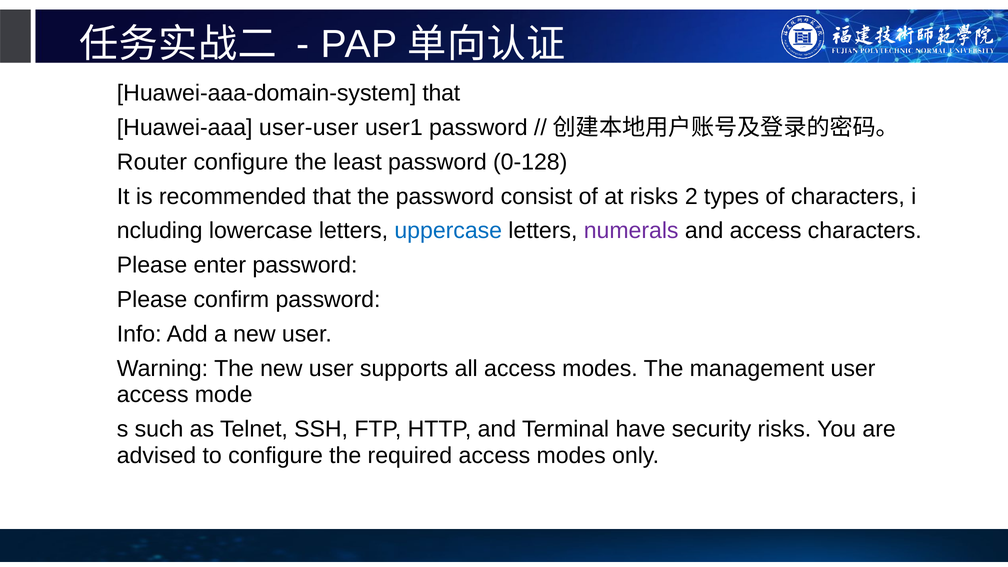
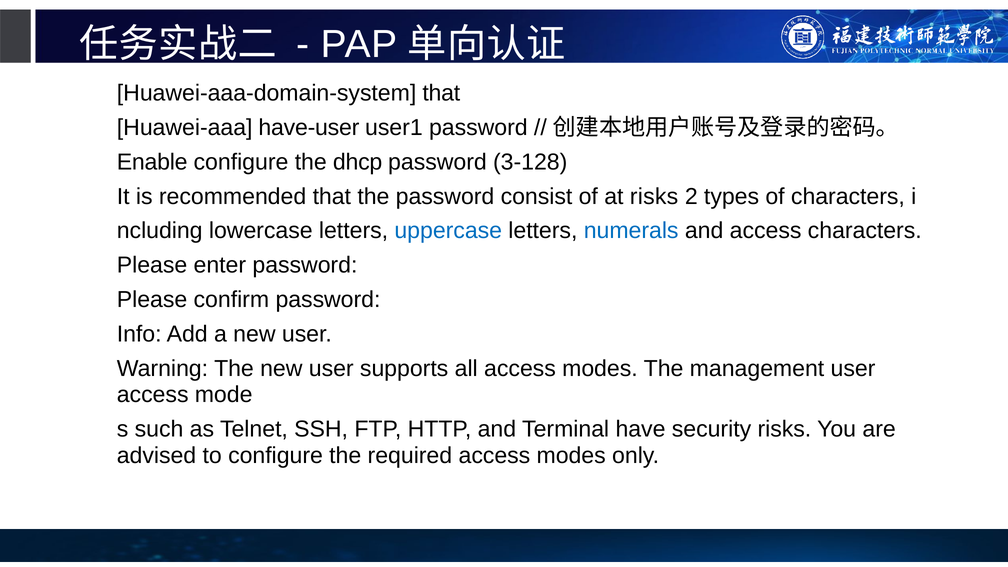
user-user: user-user -> have-user
Router: Router -> Enable
least: least -> dhcp
0-128: 0-128 -> 3-128
numerals colour: purple -> blue
